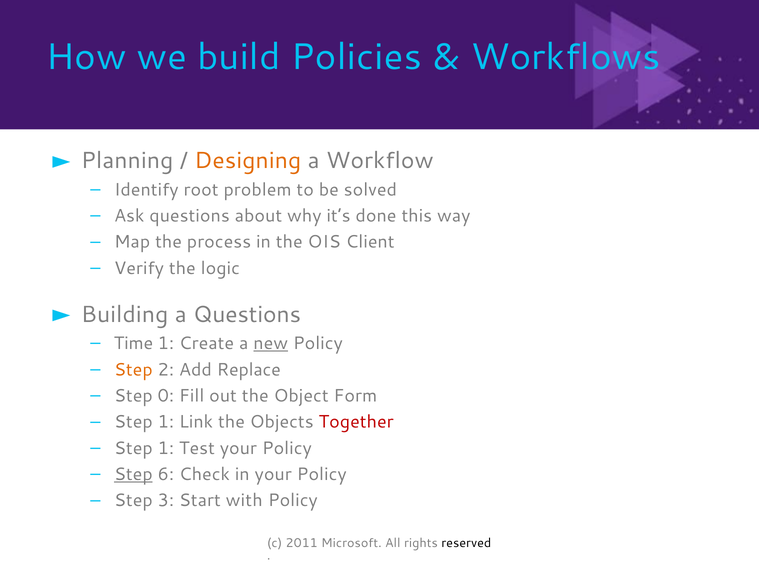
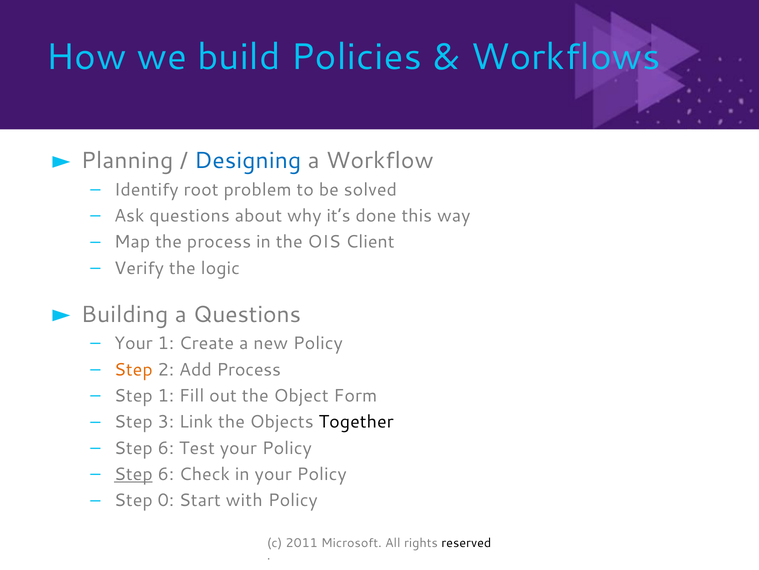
Designing colour: orange -> blue
Time at (133, 343): Time -> Your
new underline: present -> none
Add Replace: Replace -> Process
Step 0: 0 -> 1
1 at (166, 421): 1 -> 3
Together colour: red -> black
1 at (166, 448): 1 -> 6
3: 3 -> 0
